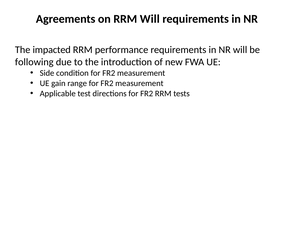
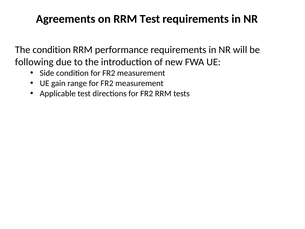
RRM Will: Will -> Test
The impacted: impacted -> condition
